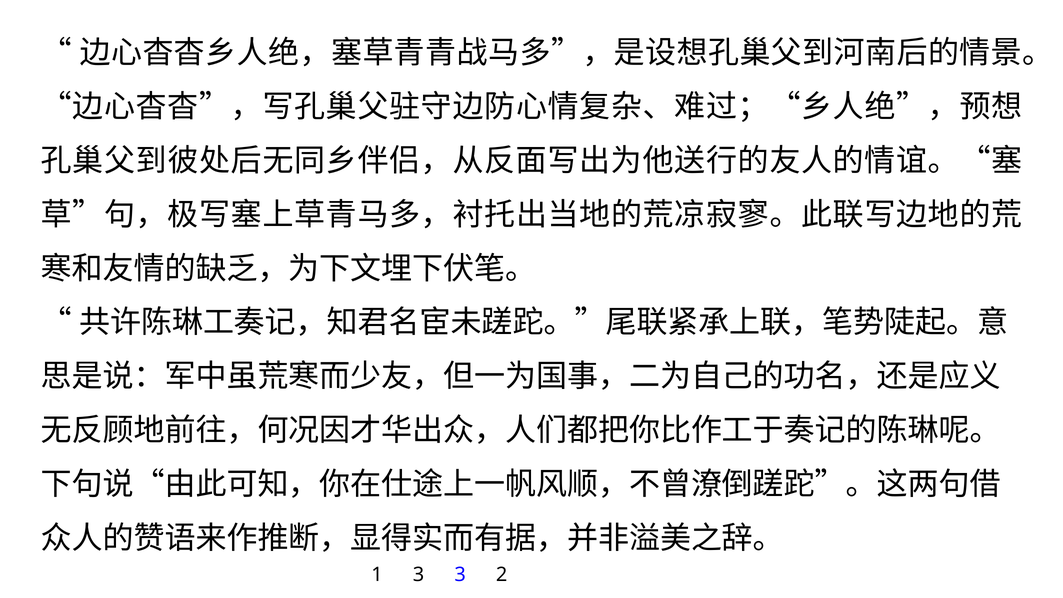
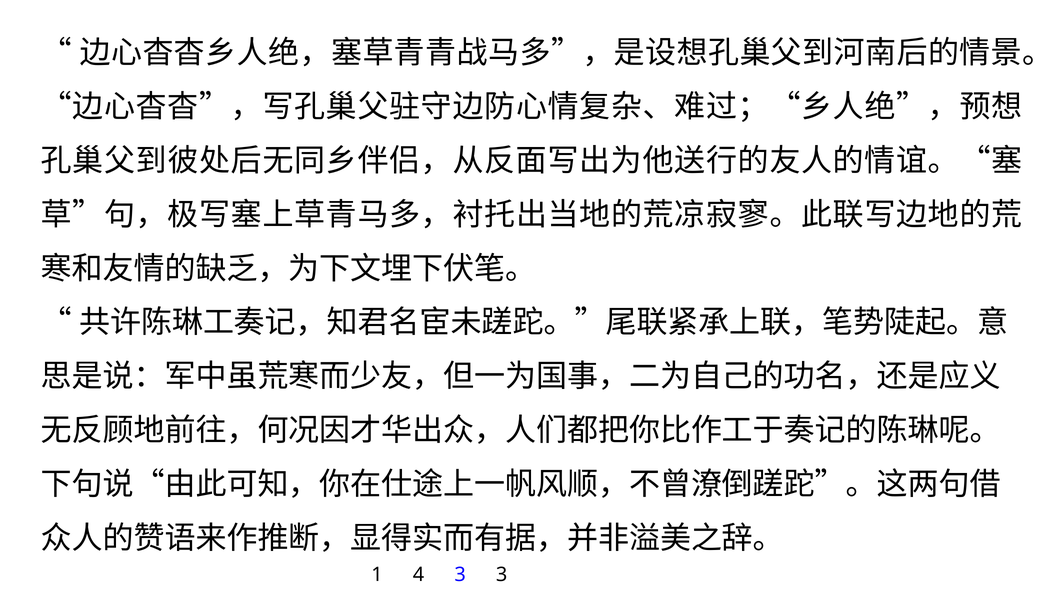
1 3: 3 -> 4
3 2: 2 -> 3
